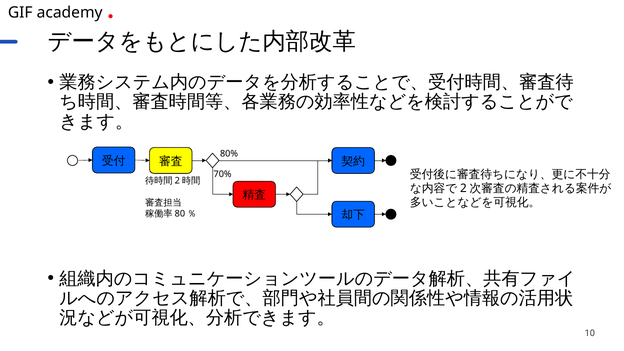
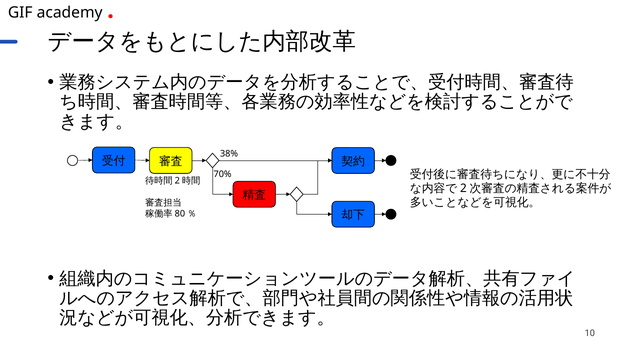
80%: 80% -> 38%
